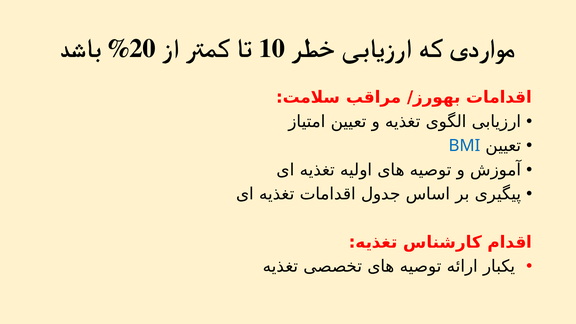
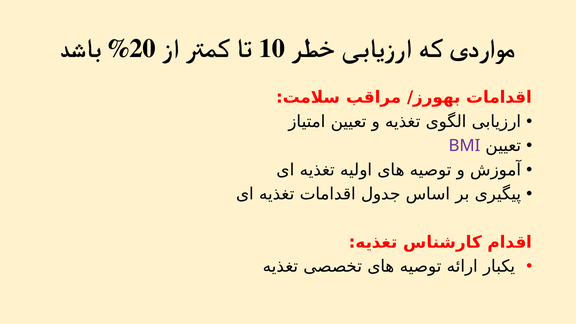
BMI colour: blue -> purple
